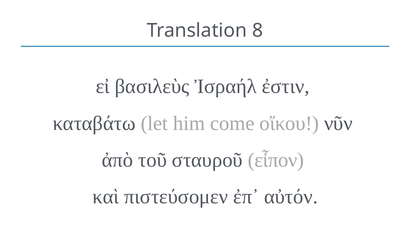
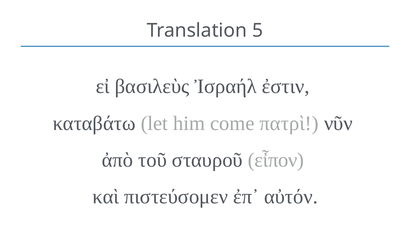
8: 8 -> 5
οἴκου: οἴκου -> πατρὶ
